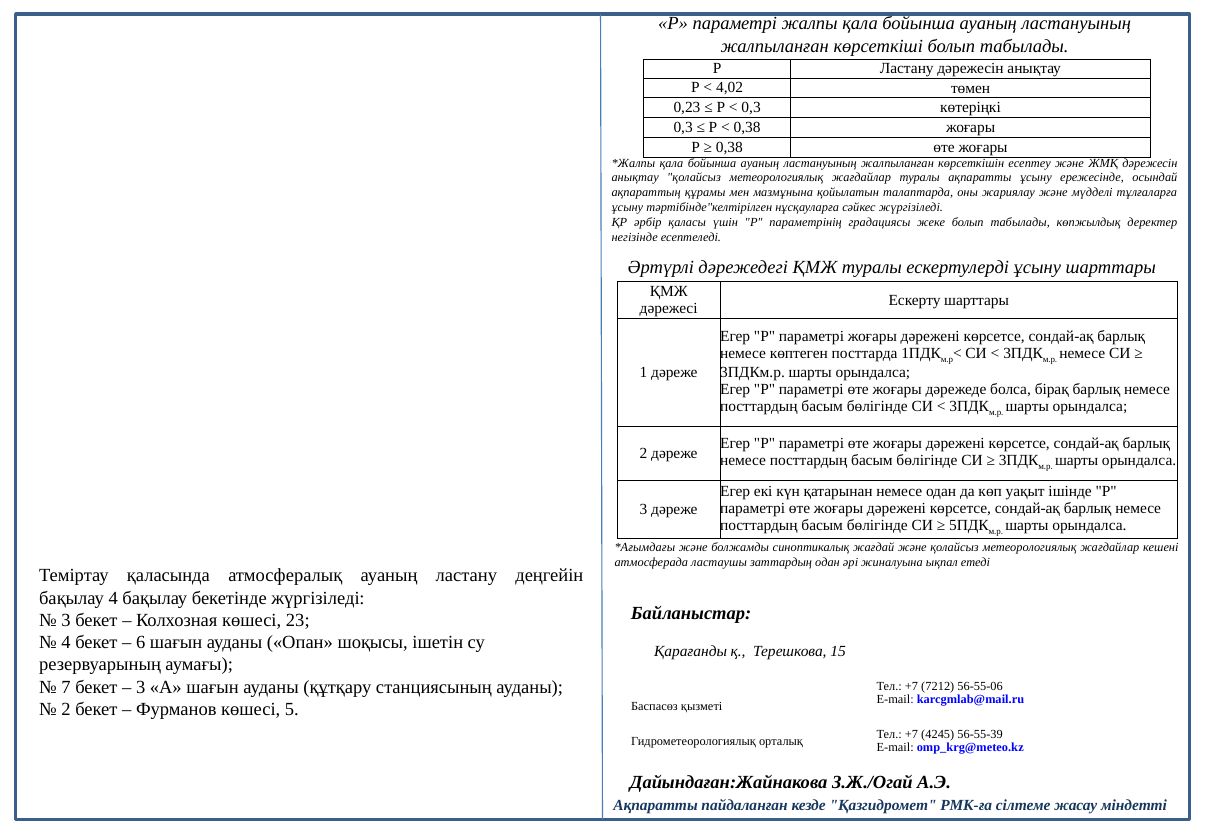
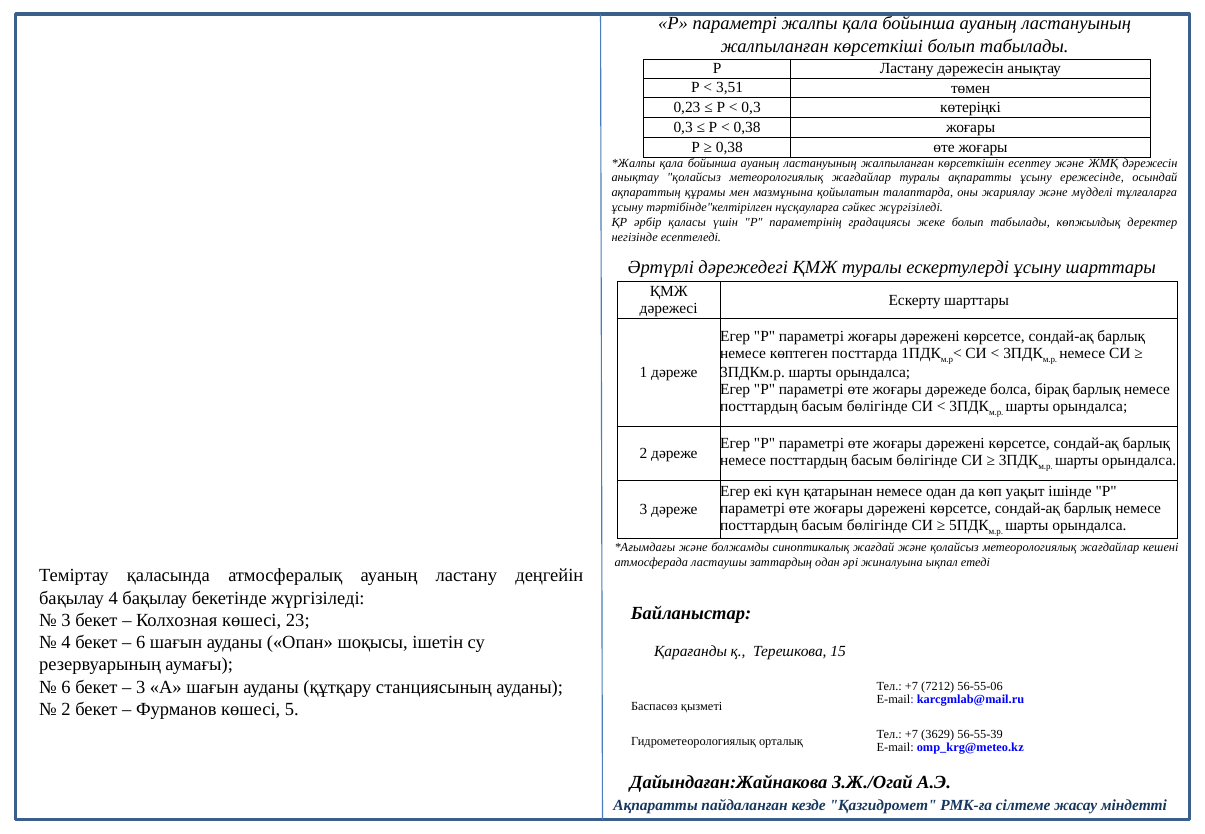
4,02: 4,02 -> 3,51
7 at (66, 687): 7 -> 6
4245: 4245 -> 3629
